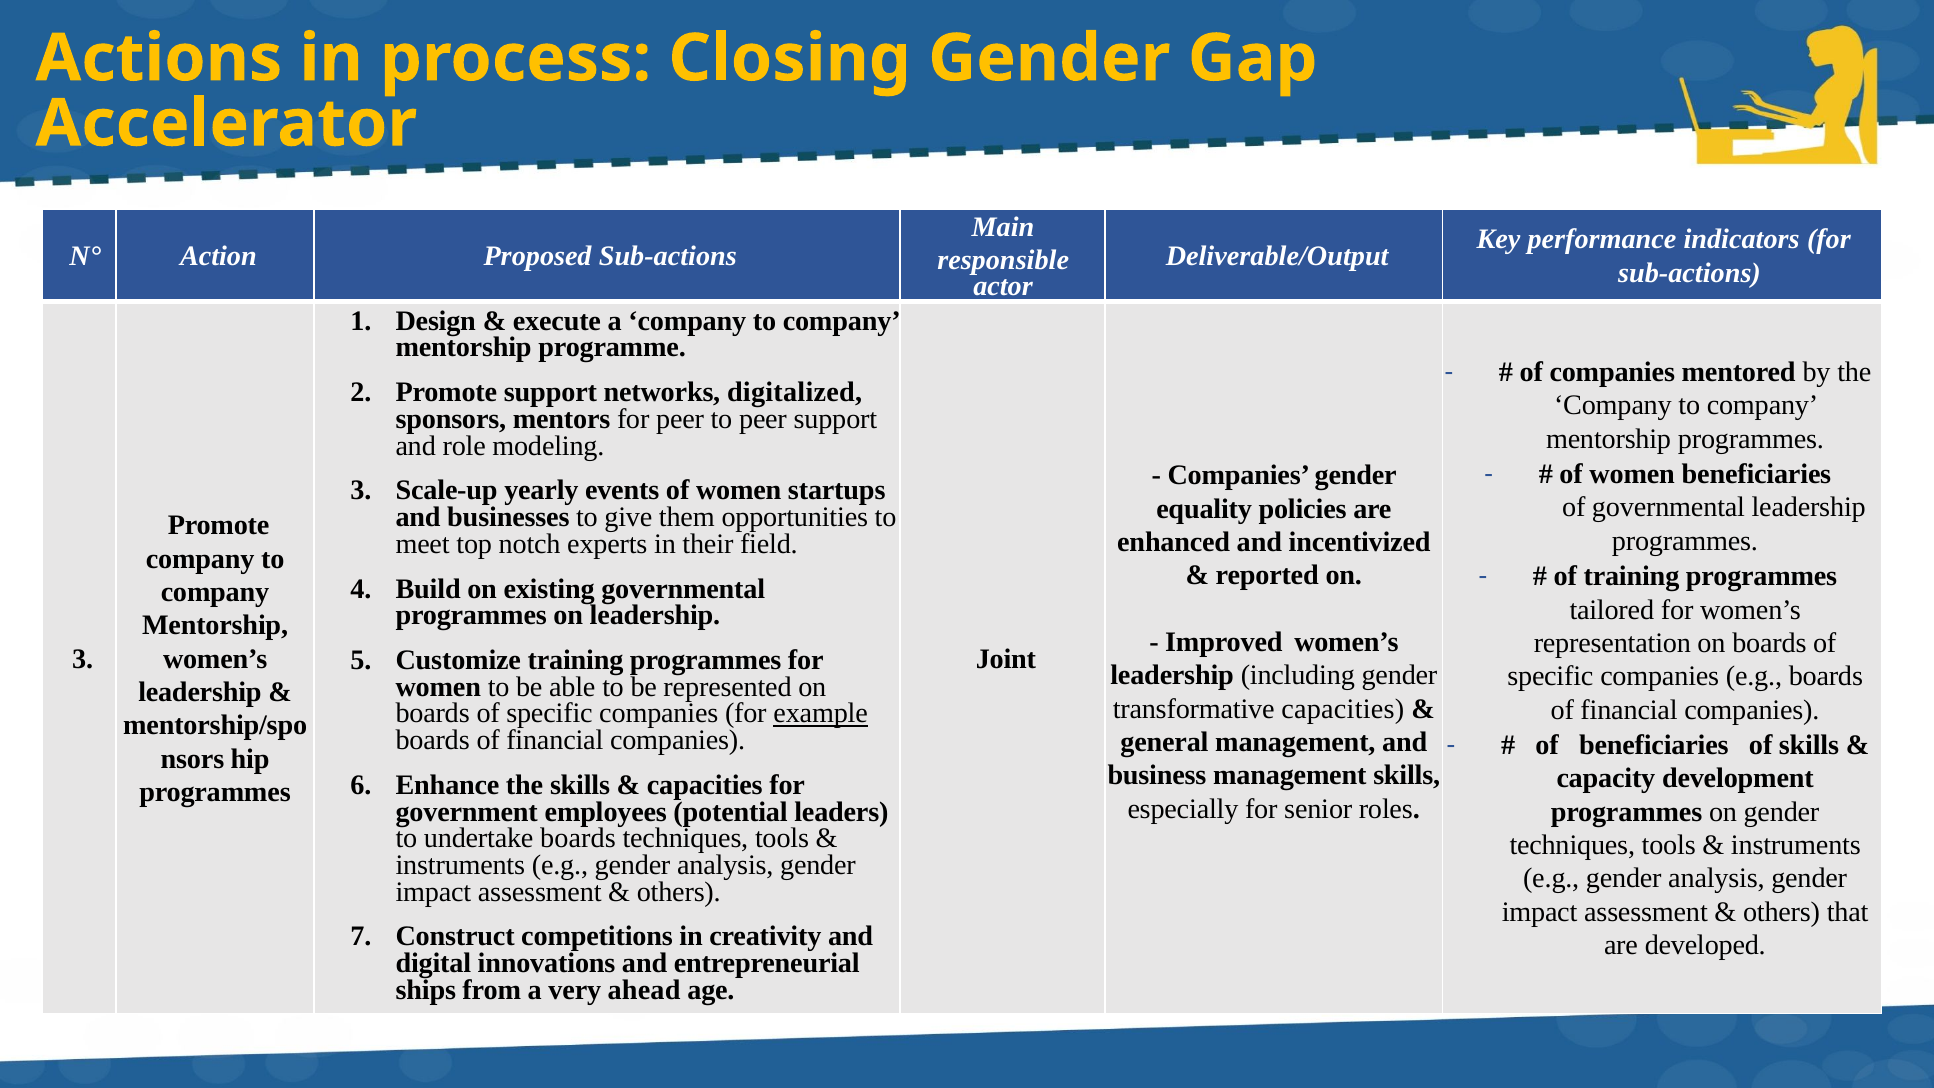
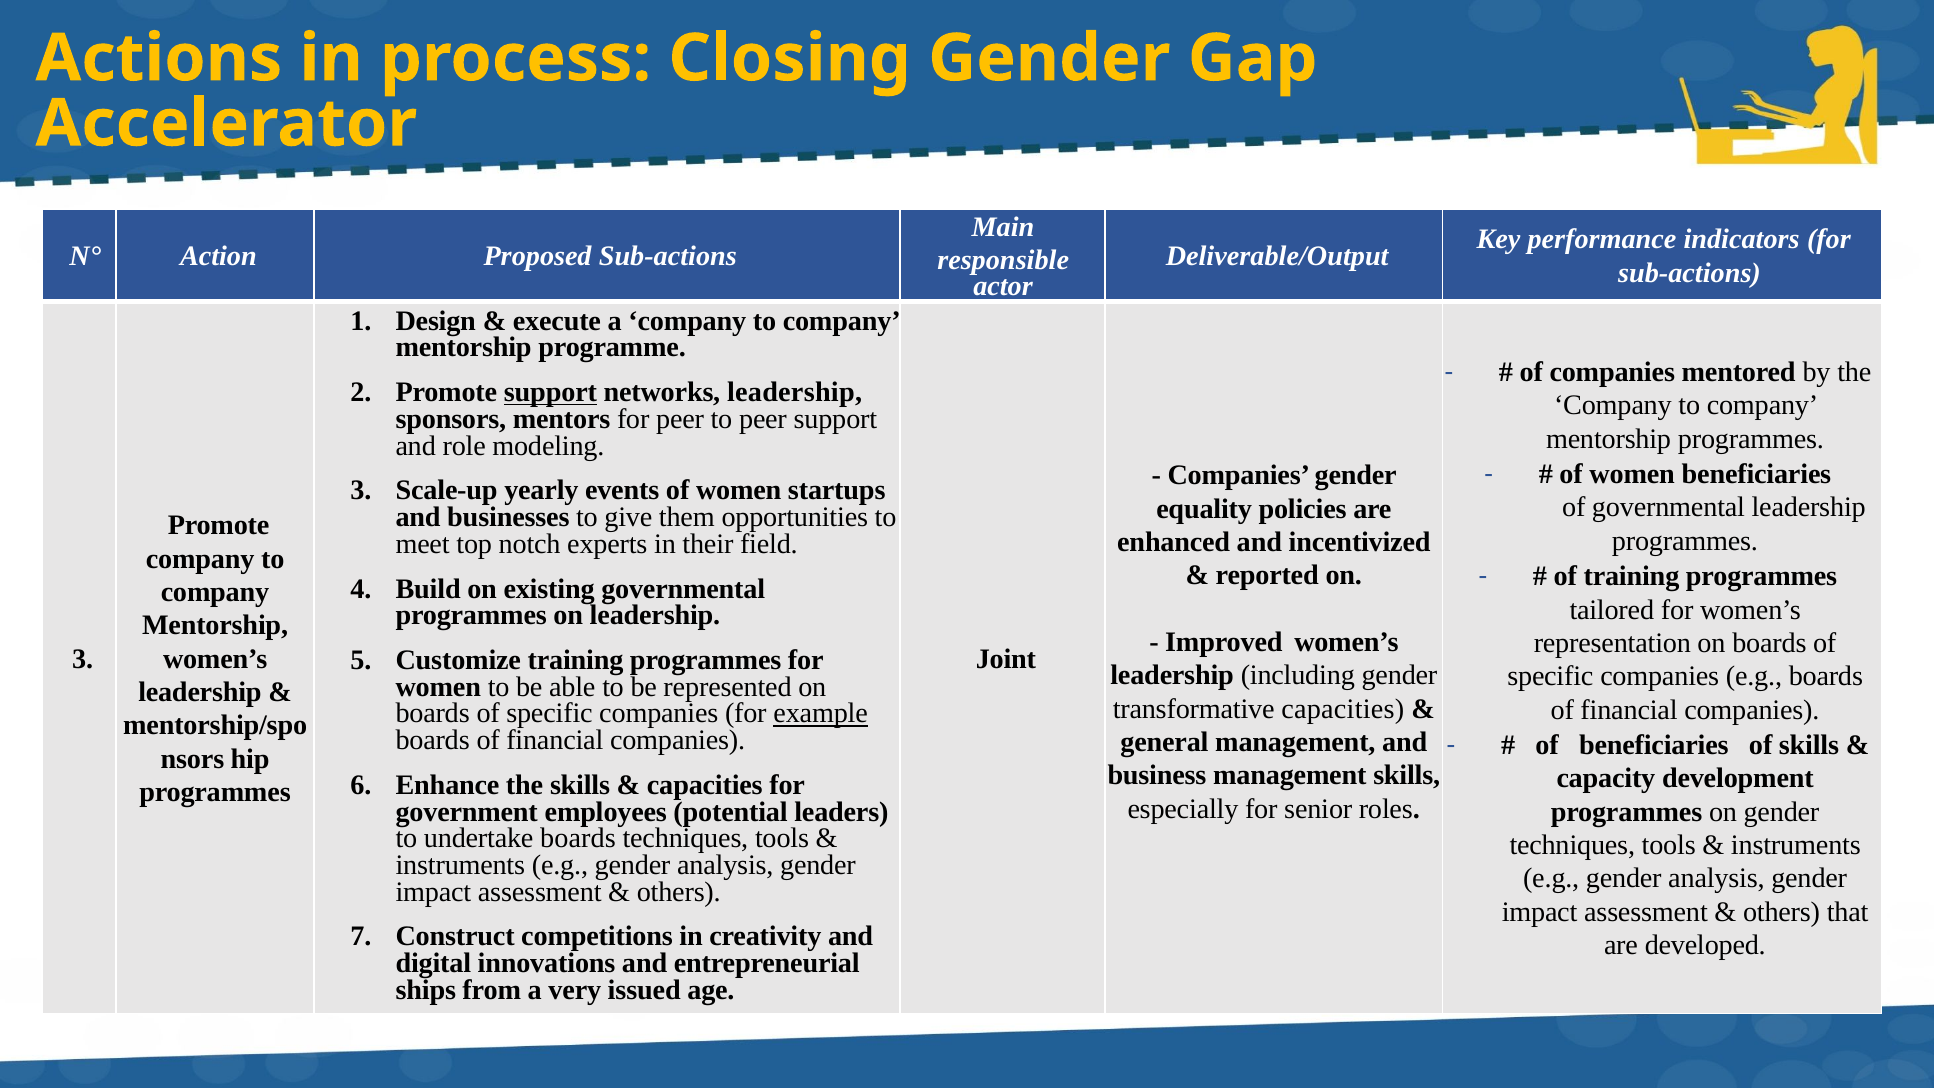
support at (550, 392) underline: none -> present
networks digitalized: digitalized -> leadership
ahead: ahead -> issued
